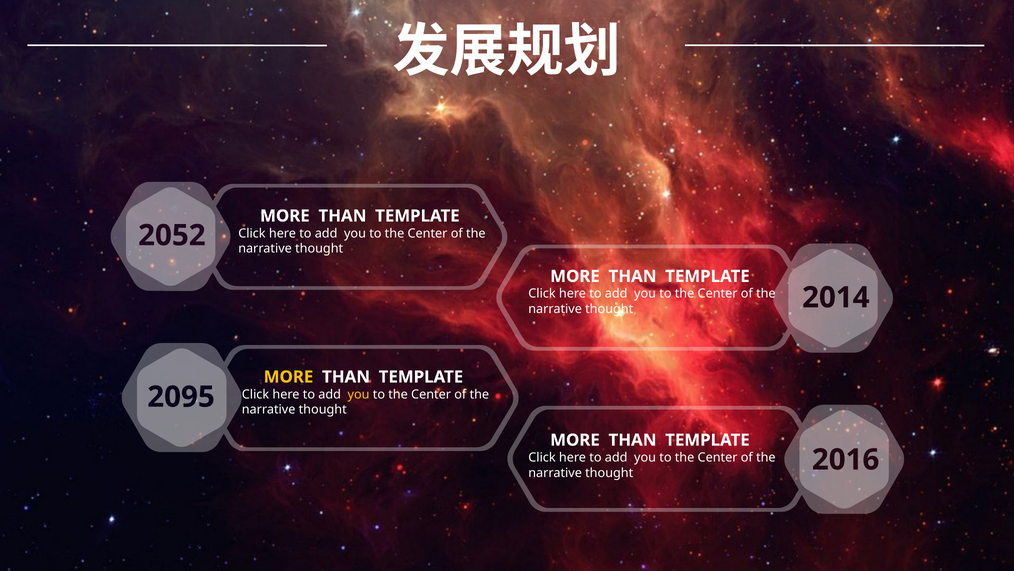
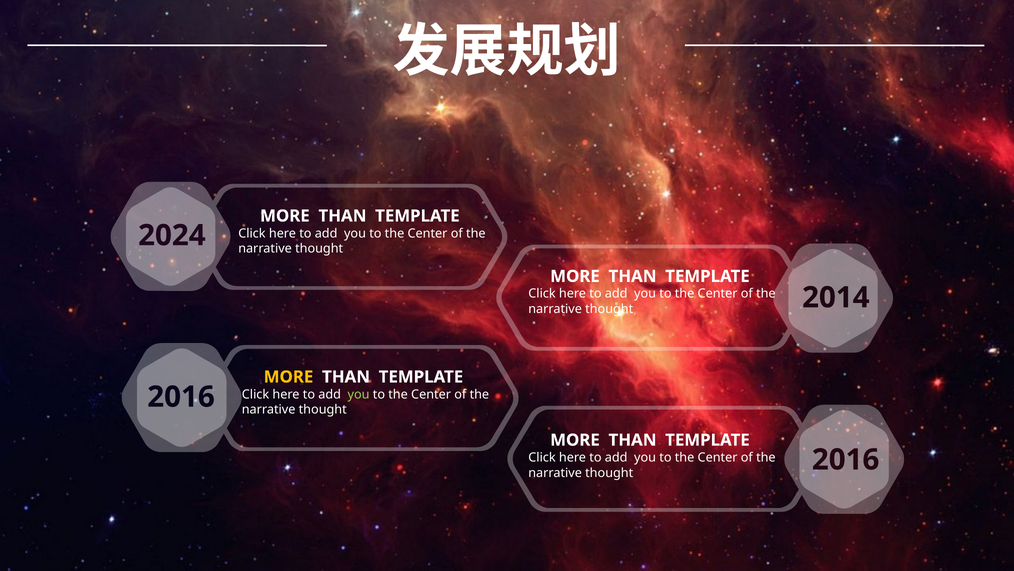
2052: 2052 -> 2024
you at (359, 394) colour: yellow -> light green
2095 at (181, 397): 2095 -> 2016
